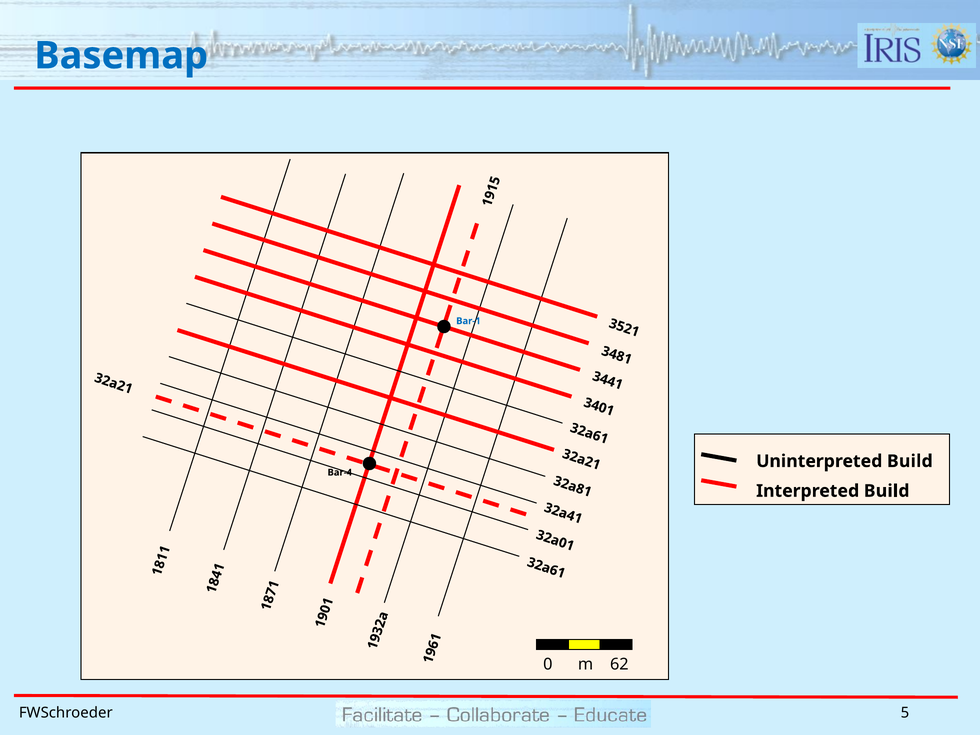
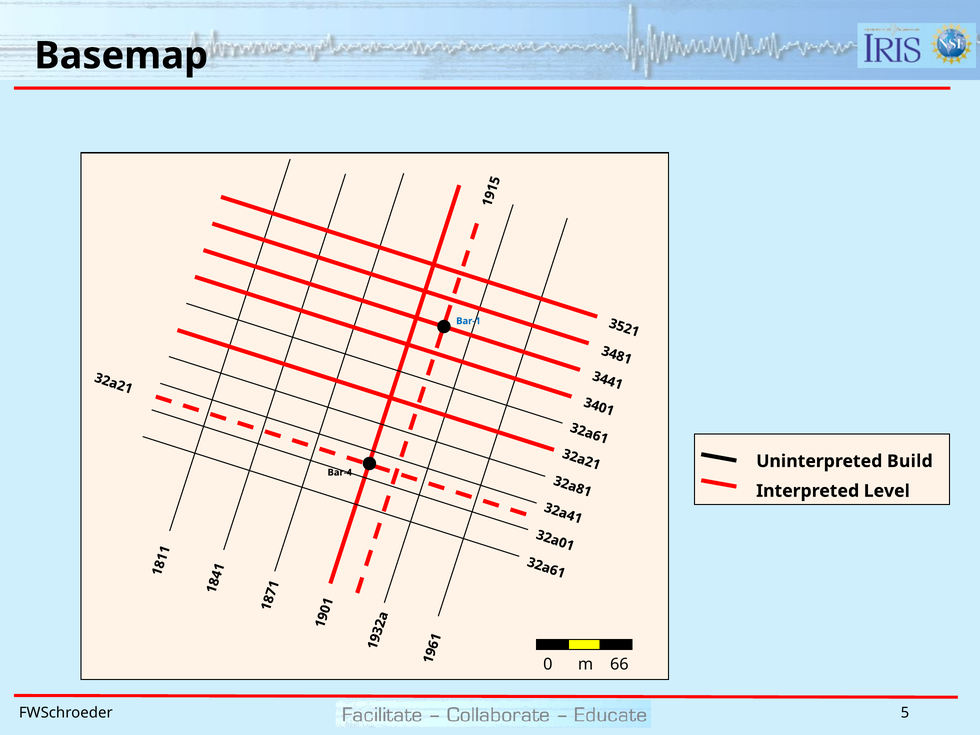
Basemap colour: blue -> black
Interpreted Build: Build -> Level
62: 62 -> 66
